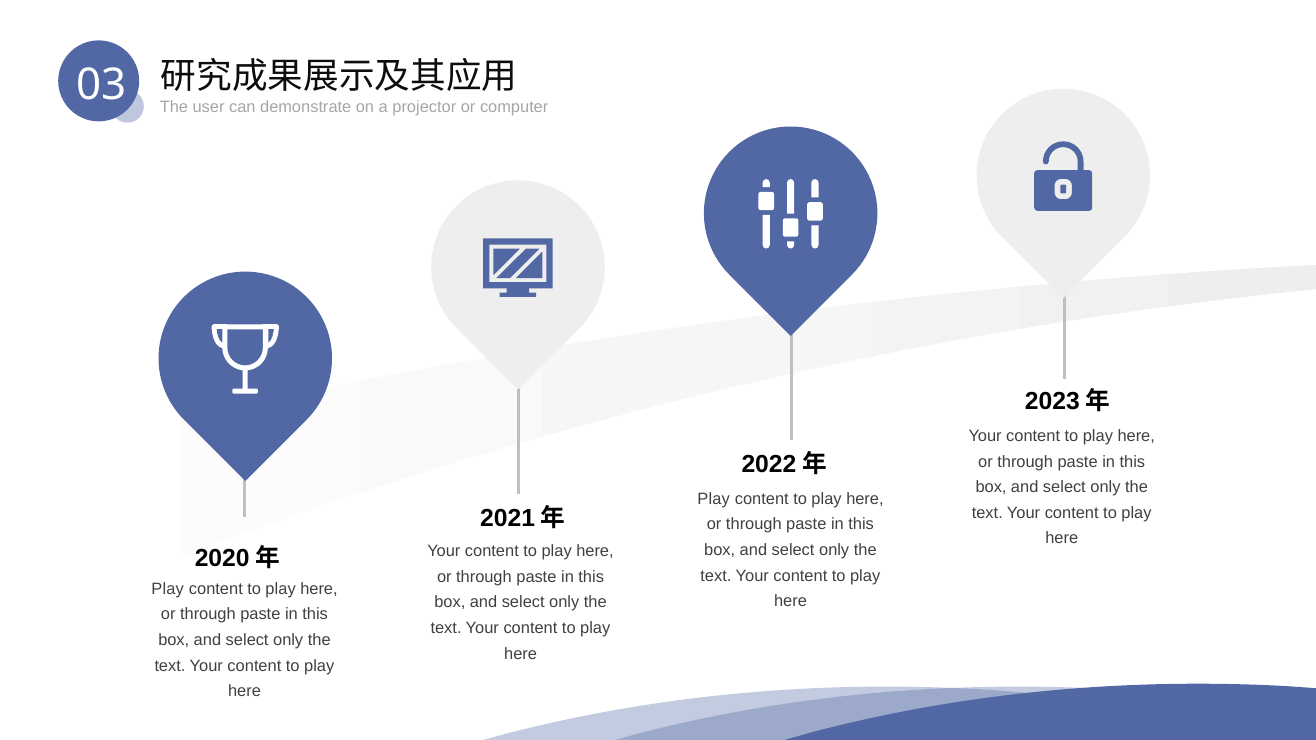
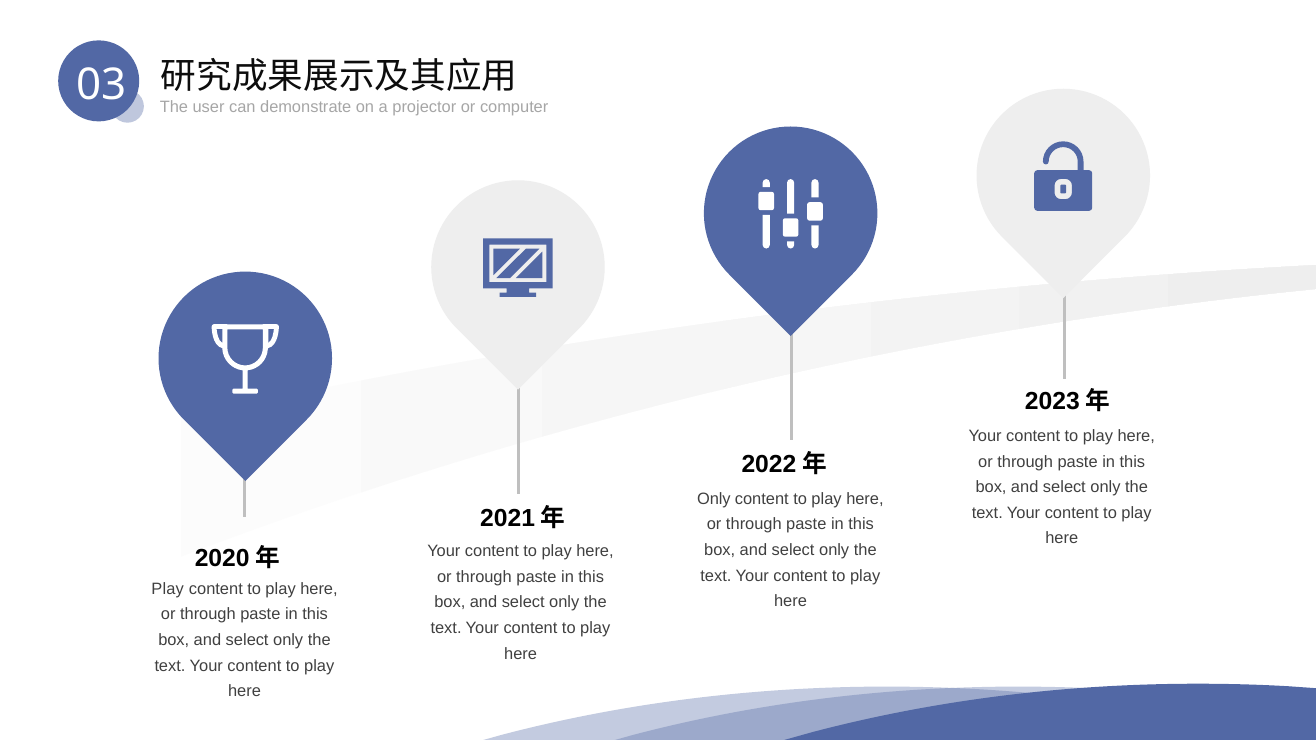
Play at (714, 499): Play -> Only
